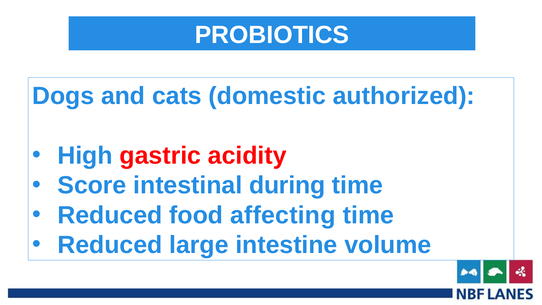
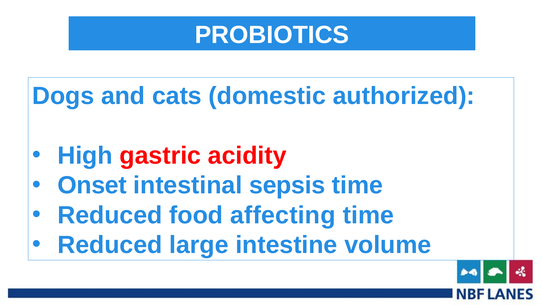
Score: Score -> Onset
during: during -> sepsis
